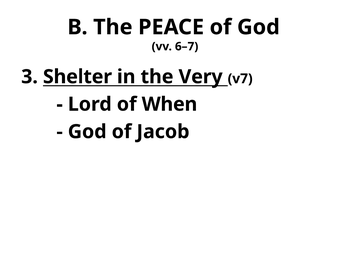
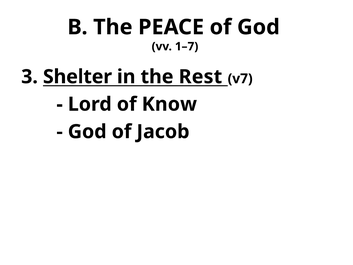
6–7: 6–7 -> 1–7
Very: Very -> Rest
When: When -> Know
